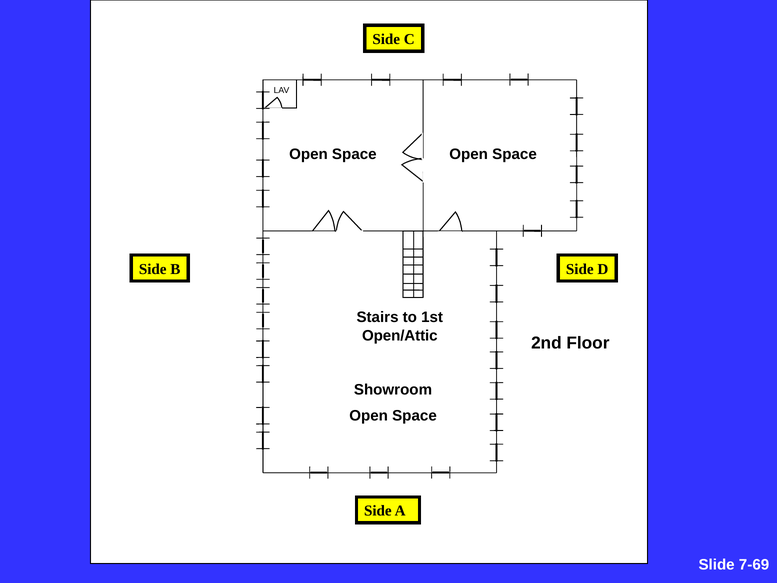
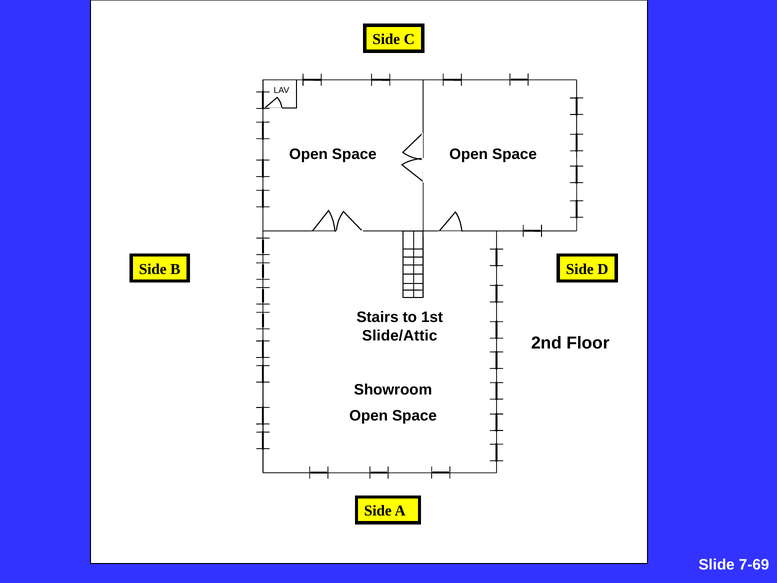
Open/Attic: Open/Attic -> Slide/Attic
